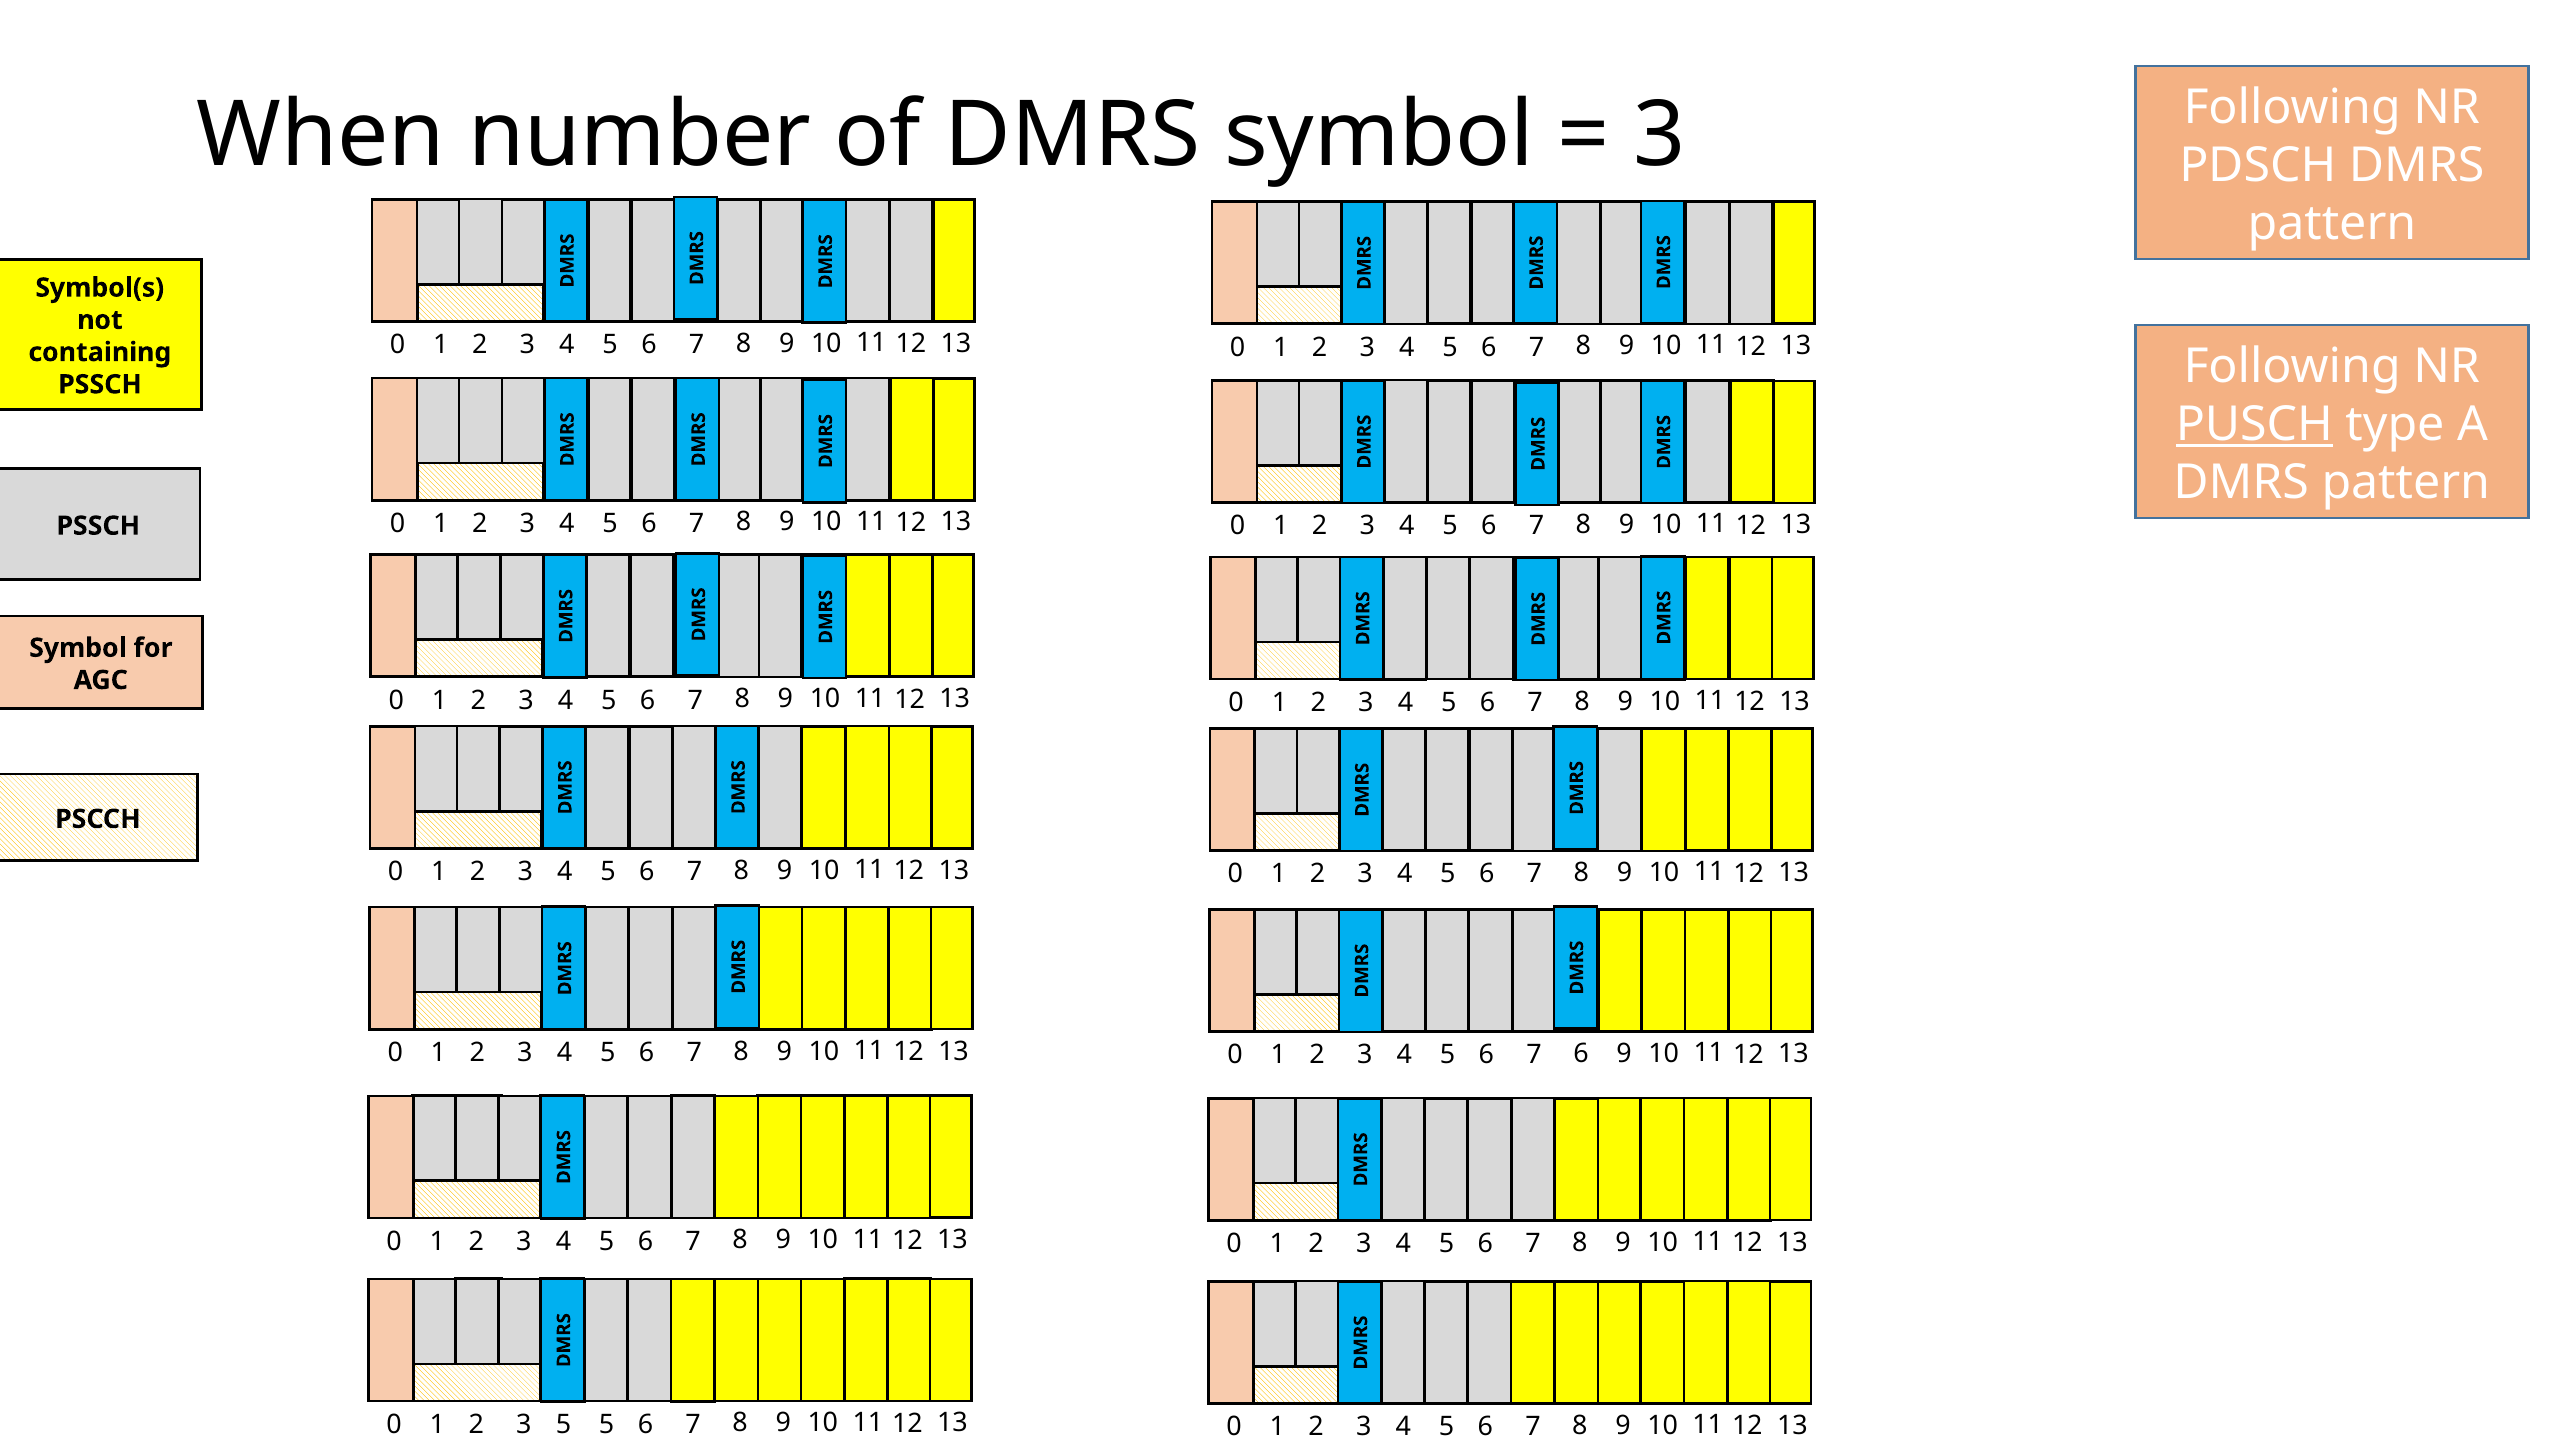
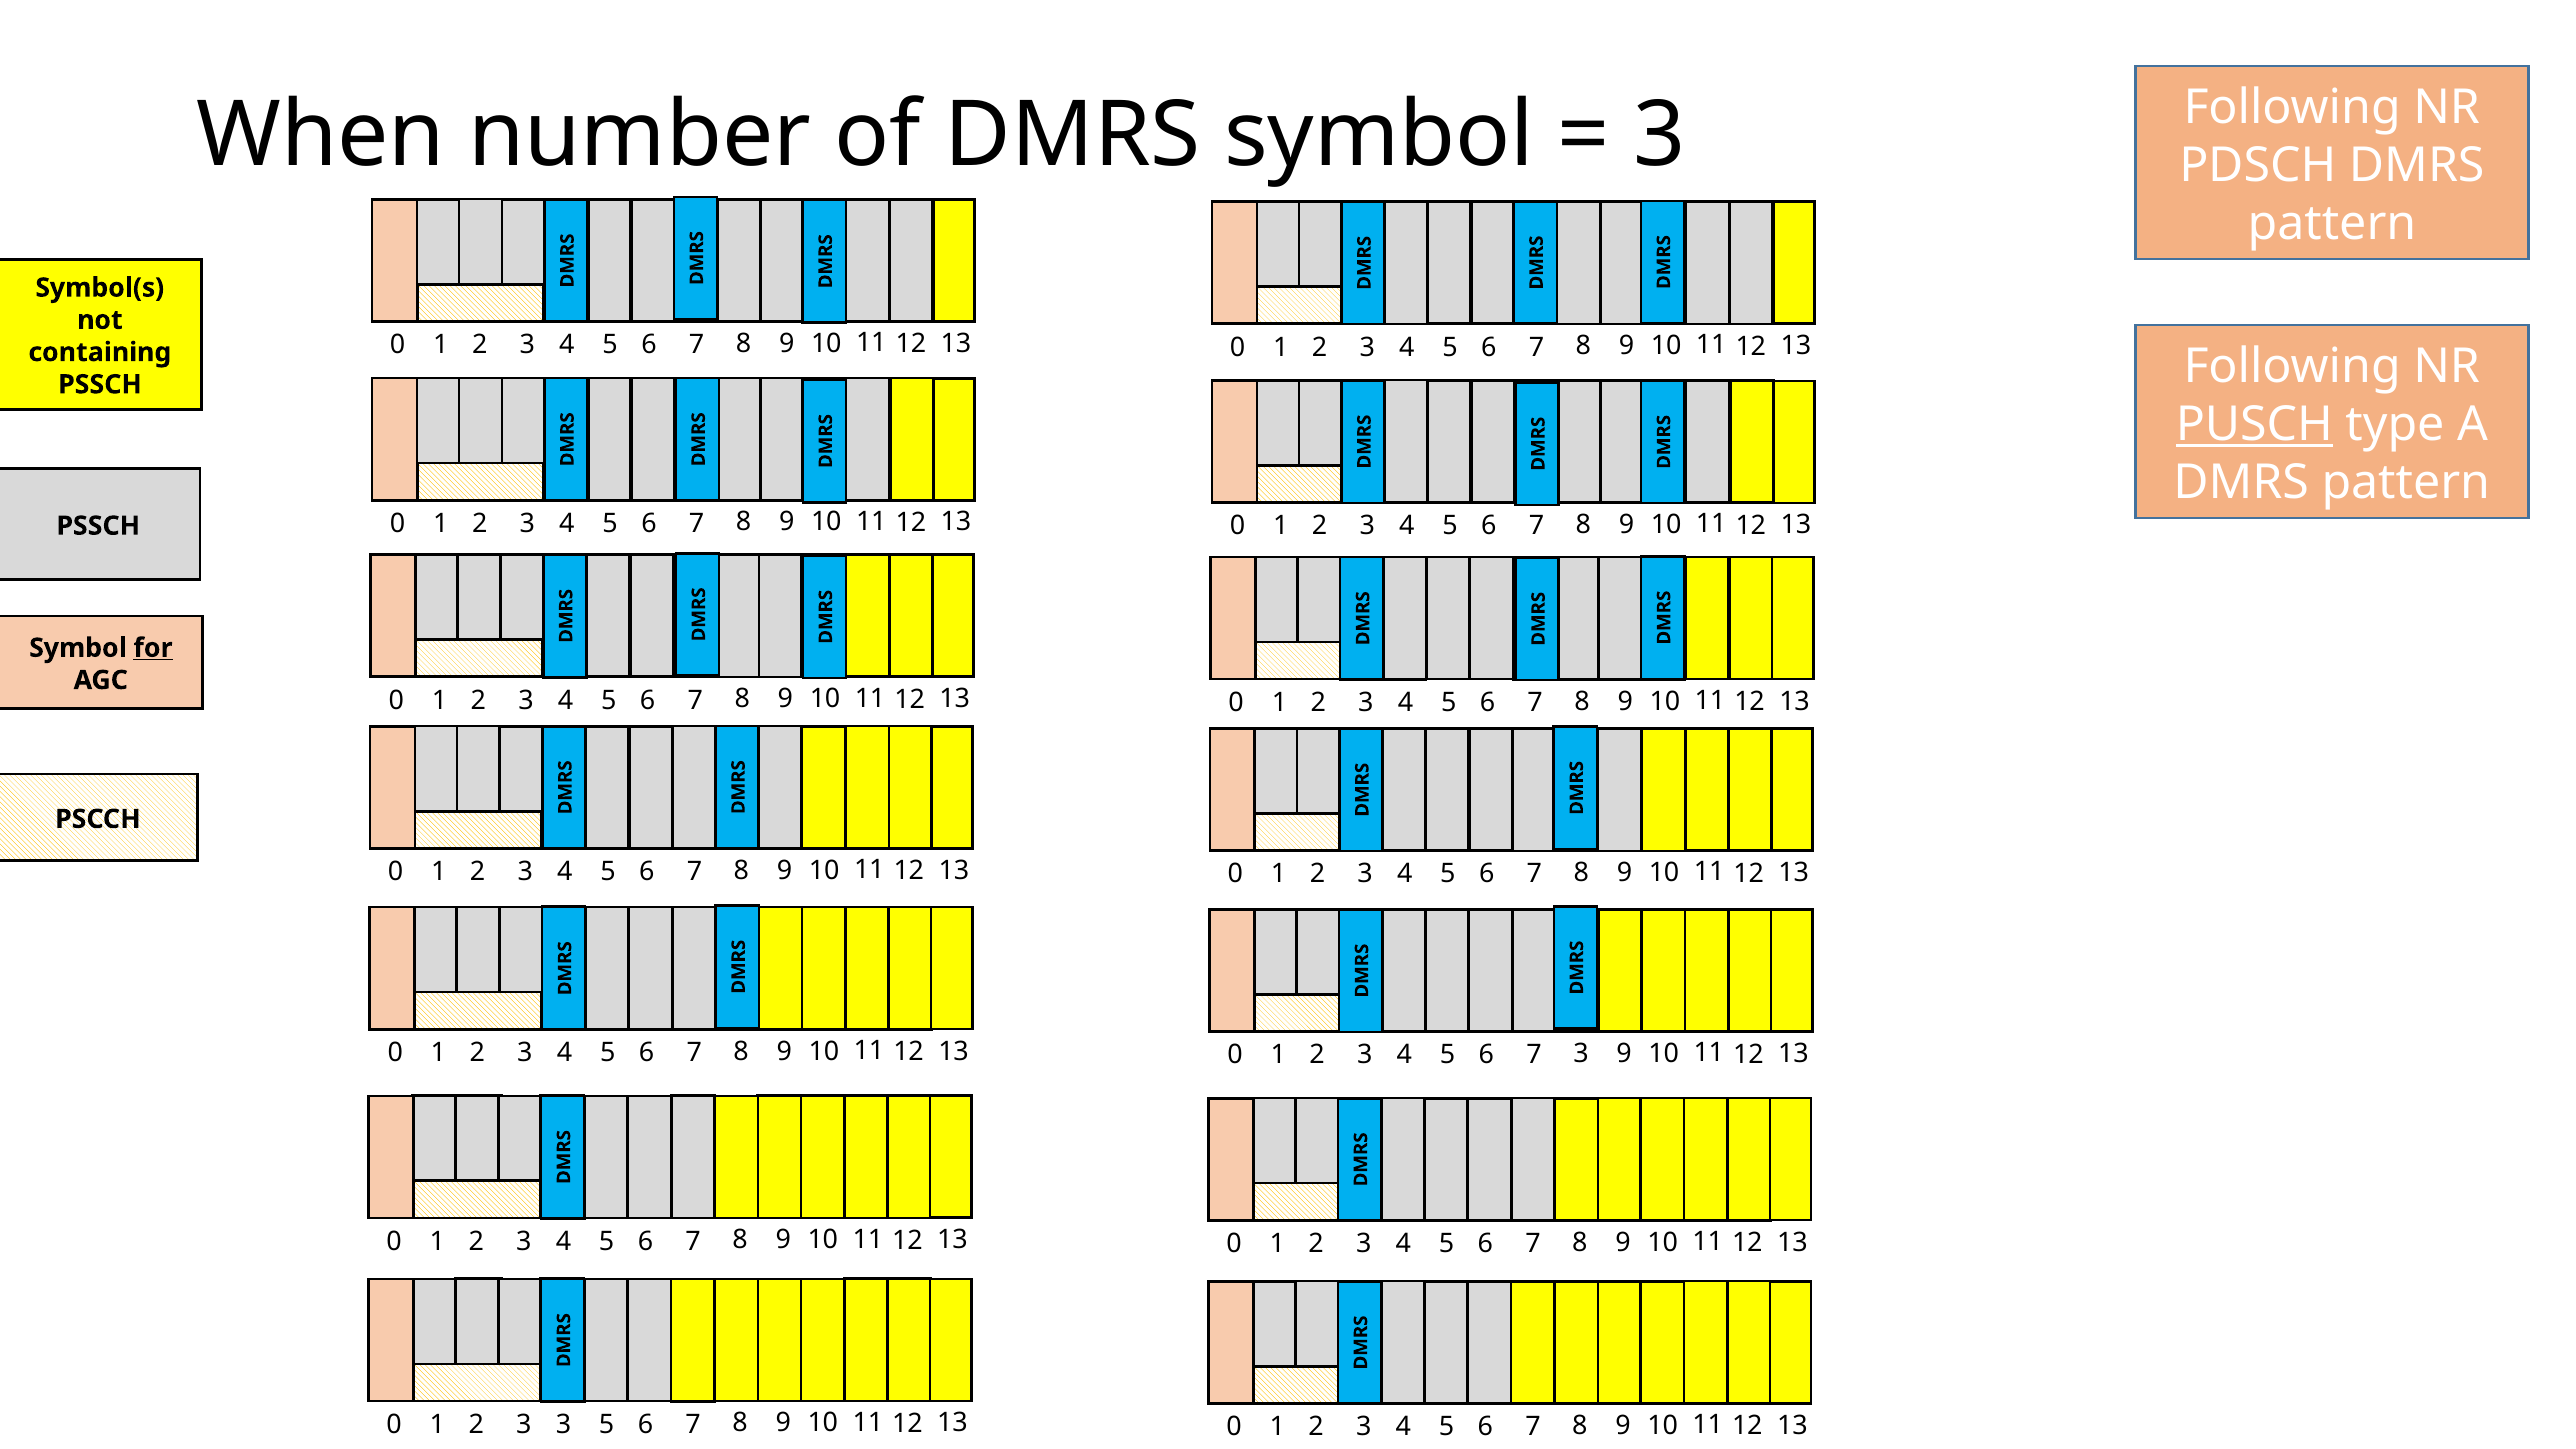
for underline: none -> present
7 6: 6 -> 3
3 5: 5 -> 3
